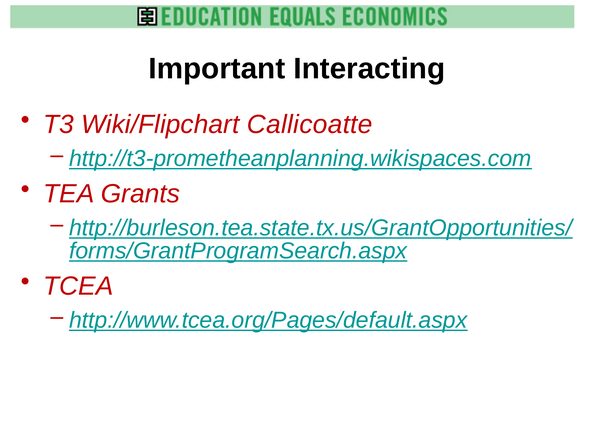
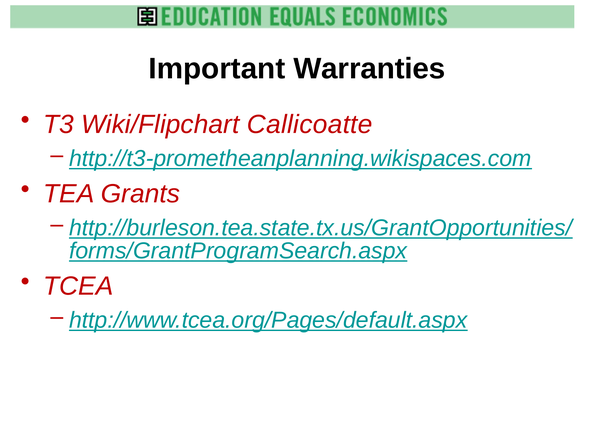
Interacting: Interacting -> Warranties
